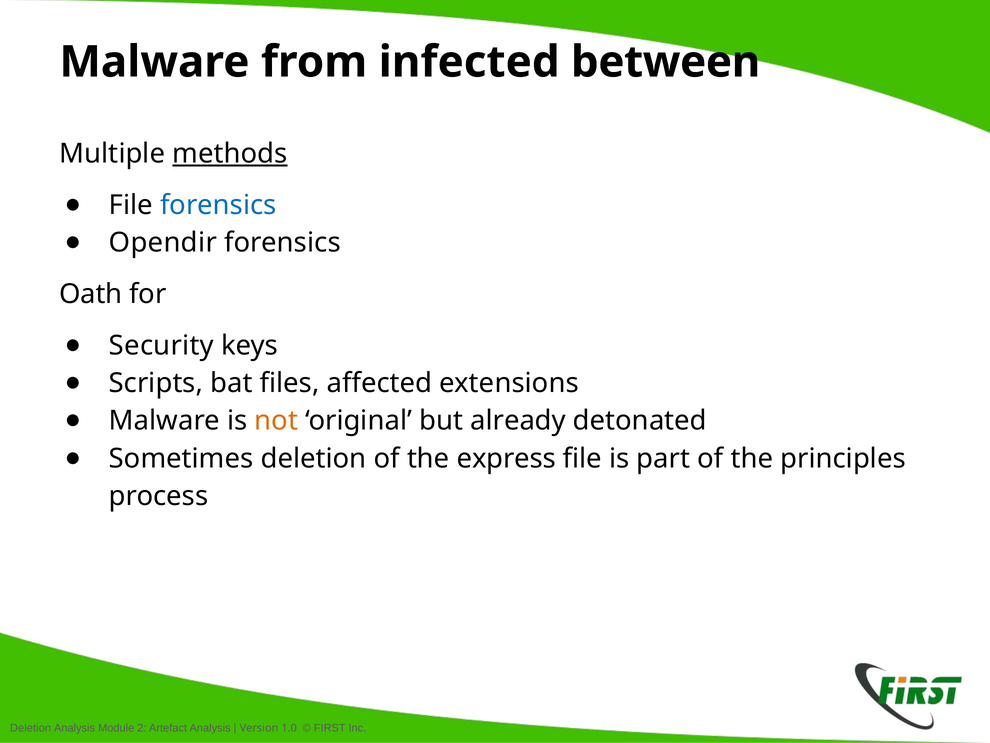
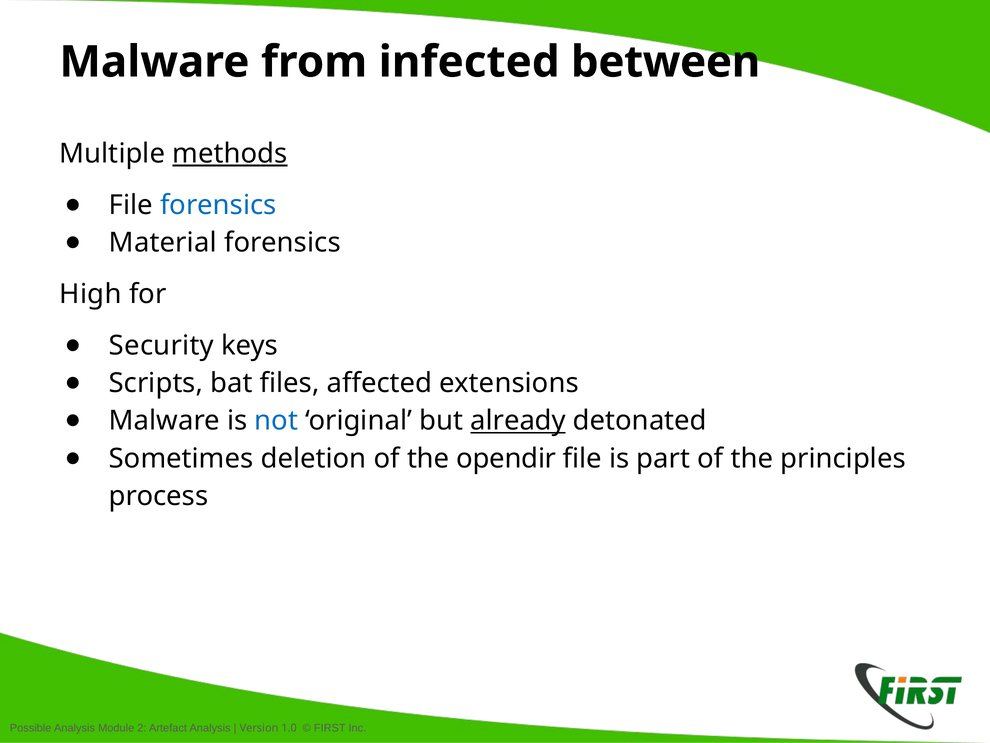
Opendir: Opendir -> Material
Oath: Oath -> High
not colour: orange -> blue
already underline: none -> present
express: express -> opendir
Deletion at (31, 728): Deletion -> Possible
